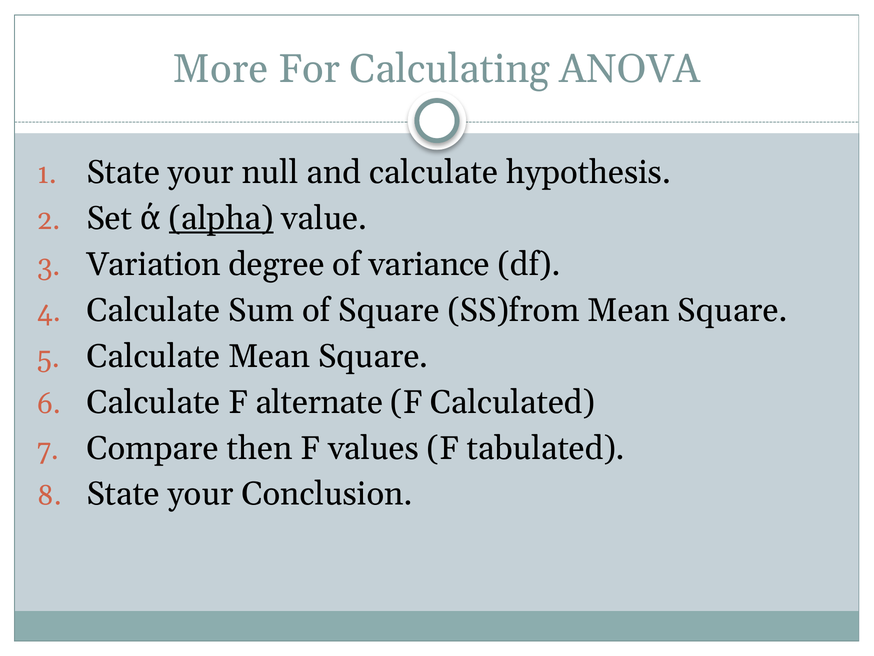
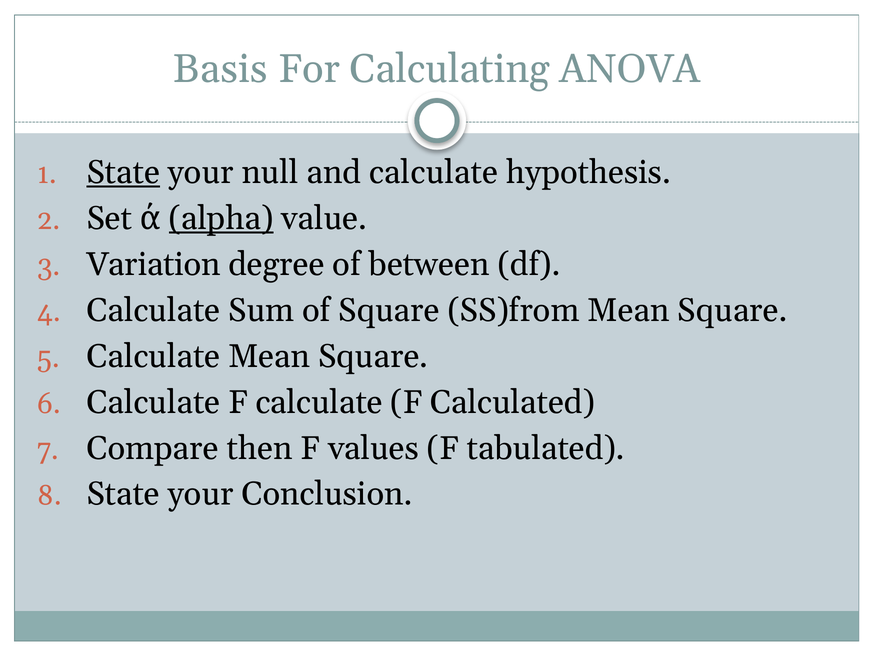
More: More -> Basis
State at (123, 172) underline: none -> present
variance: variance -> between
F alternate: alternate -> calculate
